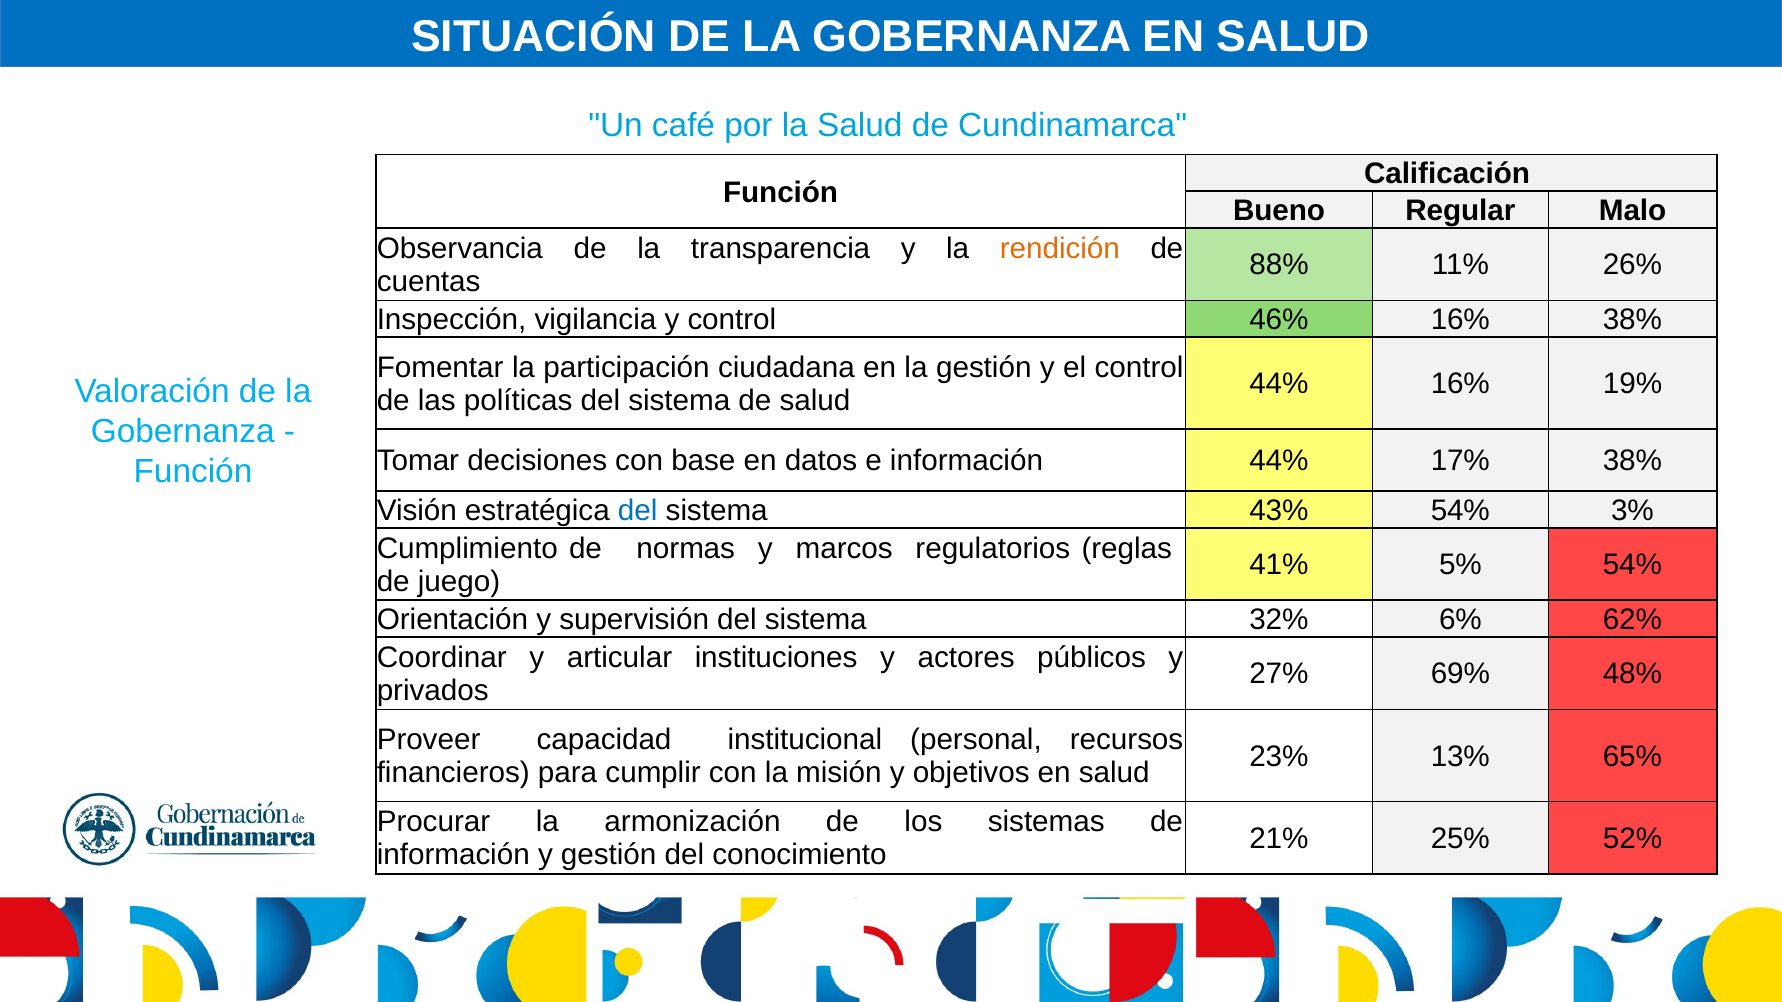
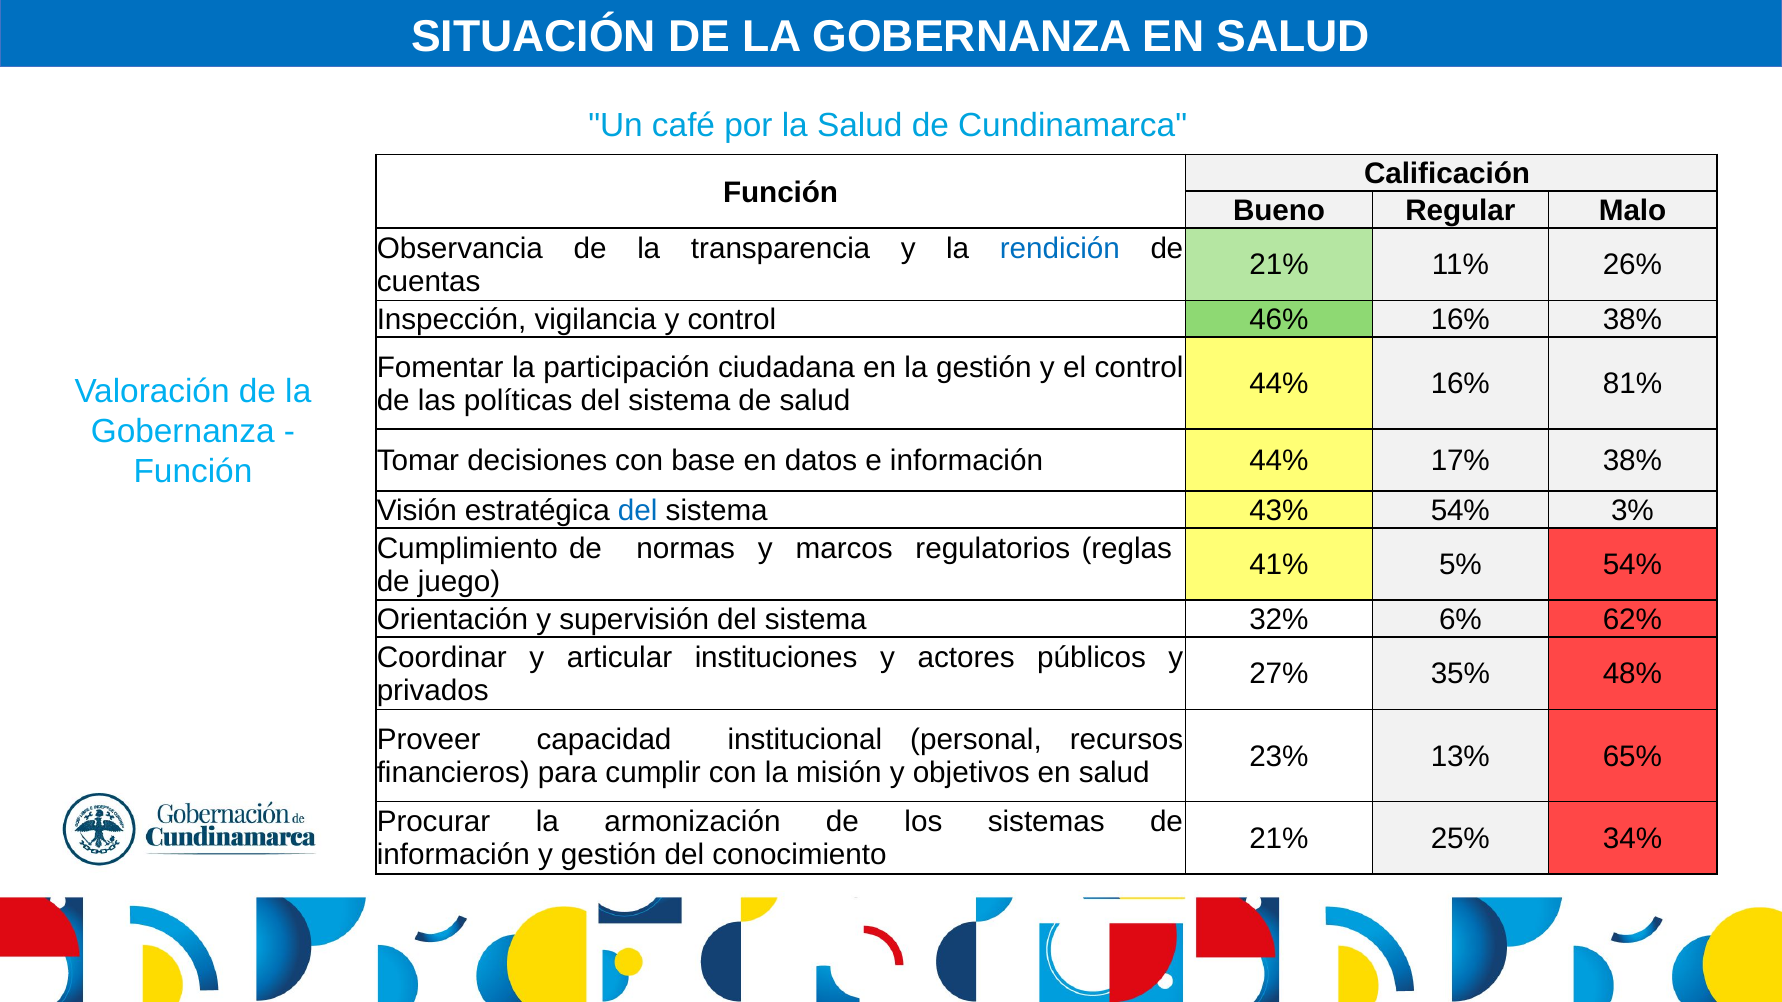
rendición colour: orange -> blue
88% at (1279, 265): 88% -> 21%
19%: 19% -> 81%
69%: 69% -> 35%
52%: 52% -> 34%
